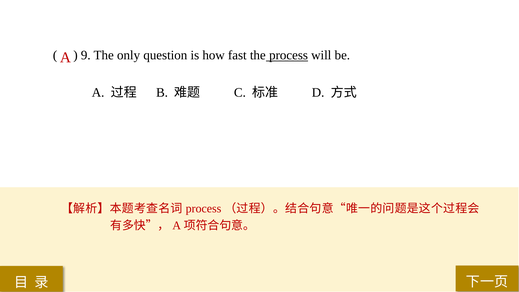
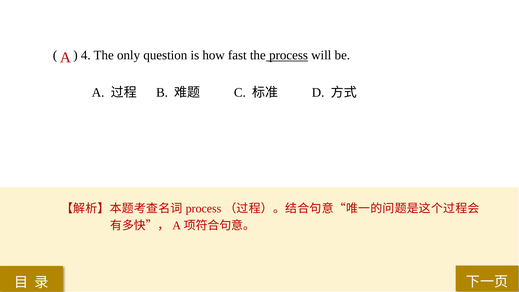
9: 9 -> 4
